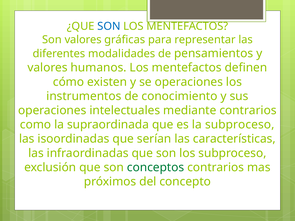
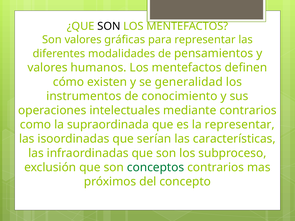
SON at (109, 26) colour: blue -> black
se operaciones: operaciones -> generalidad
la subproceso: subproceso -> representar
